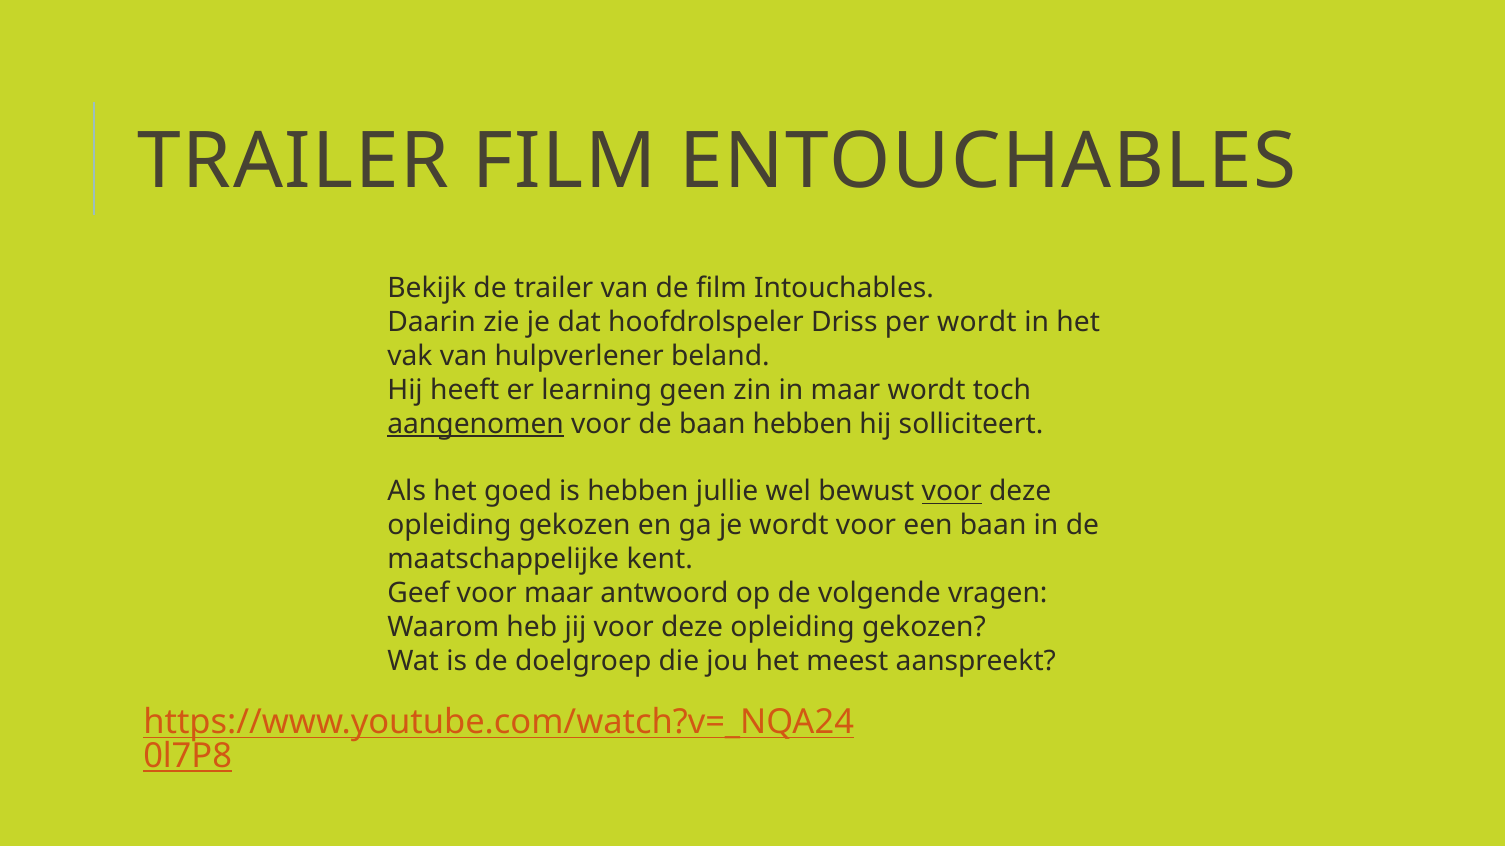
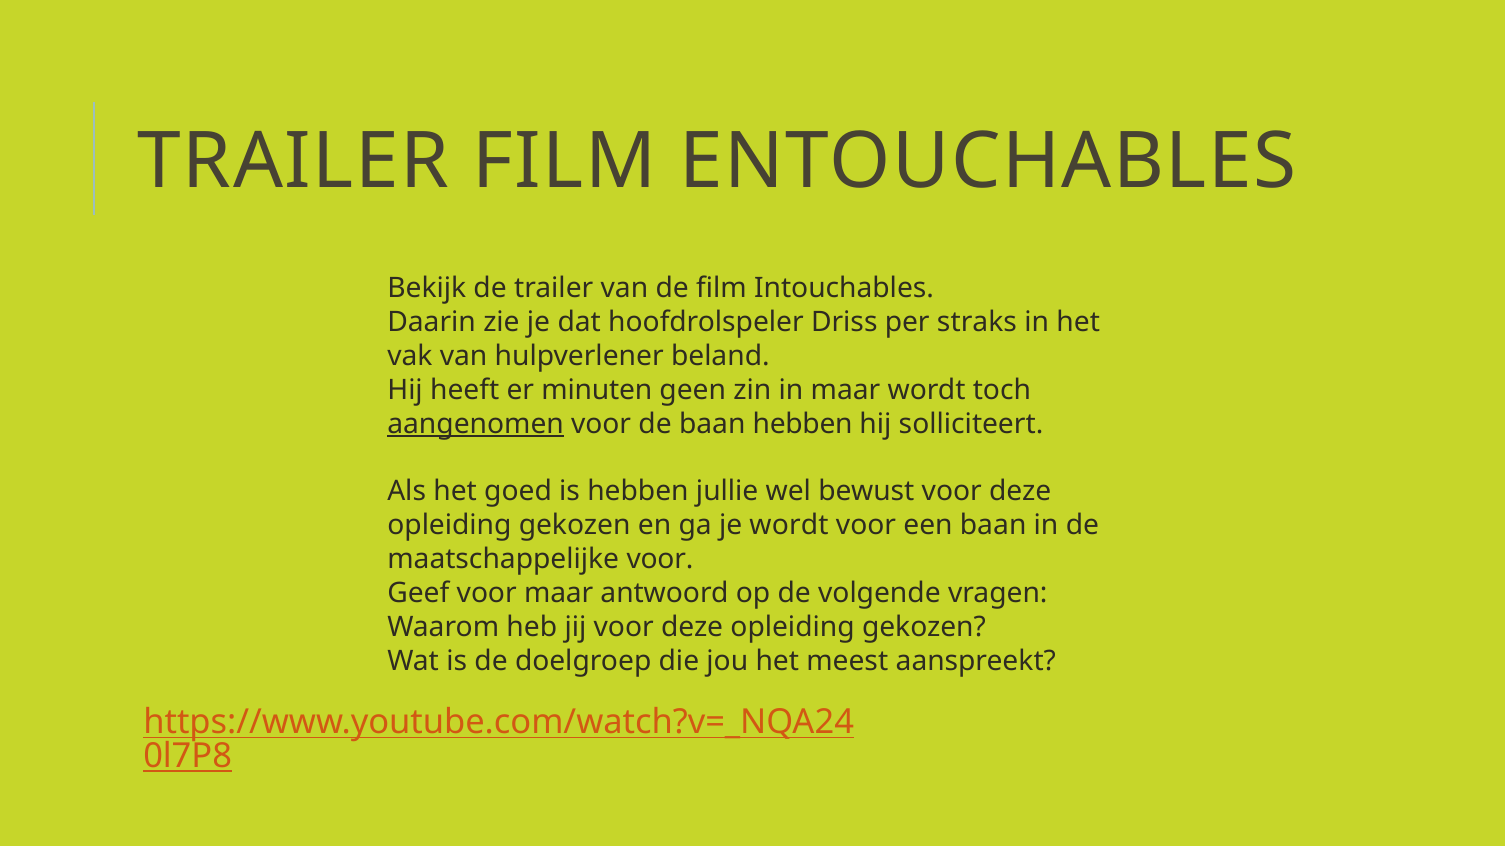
per wordt: wordt -> straks
learning: learning -> minuten
voor at (952, 492) underline: present -> none
maatschappelijke kent: kent -> voor
